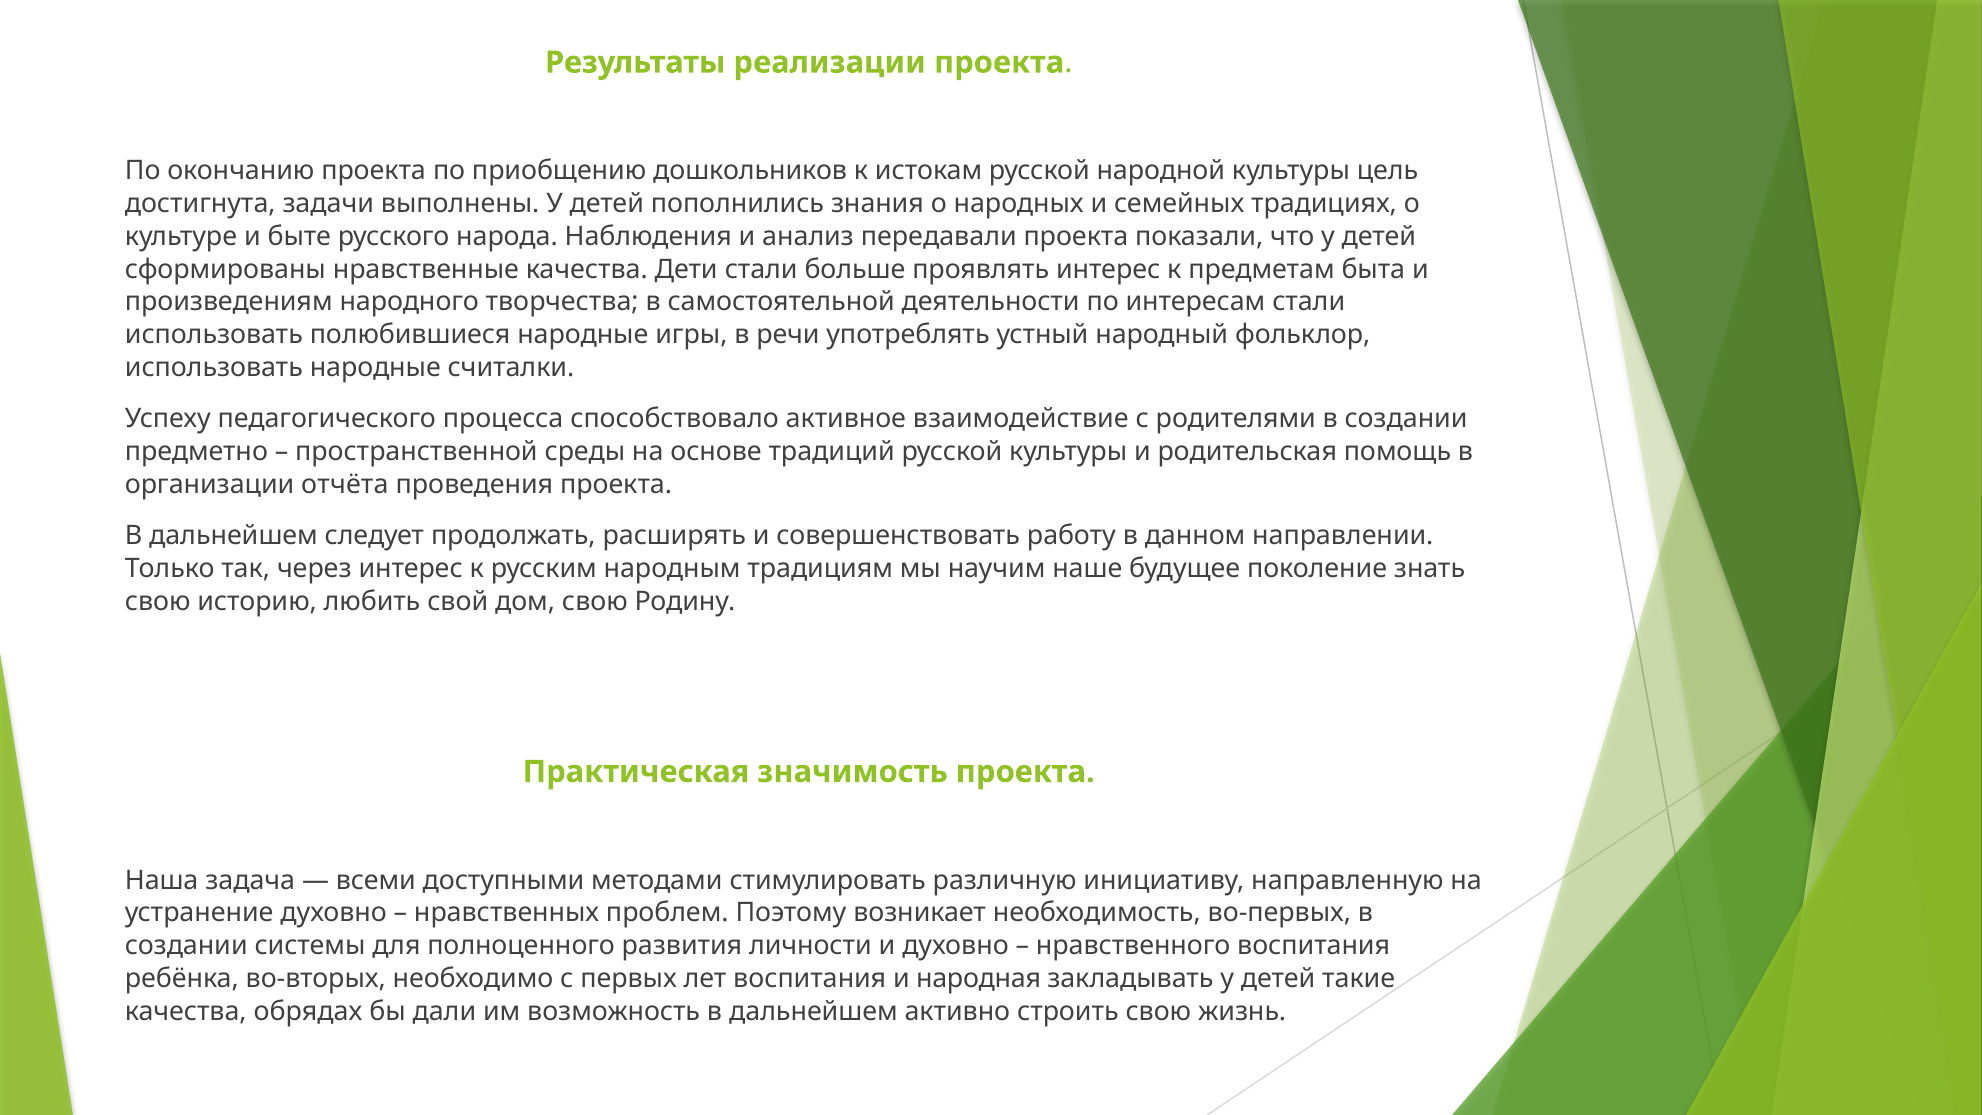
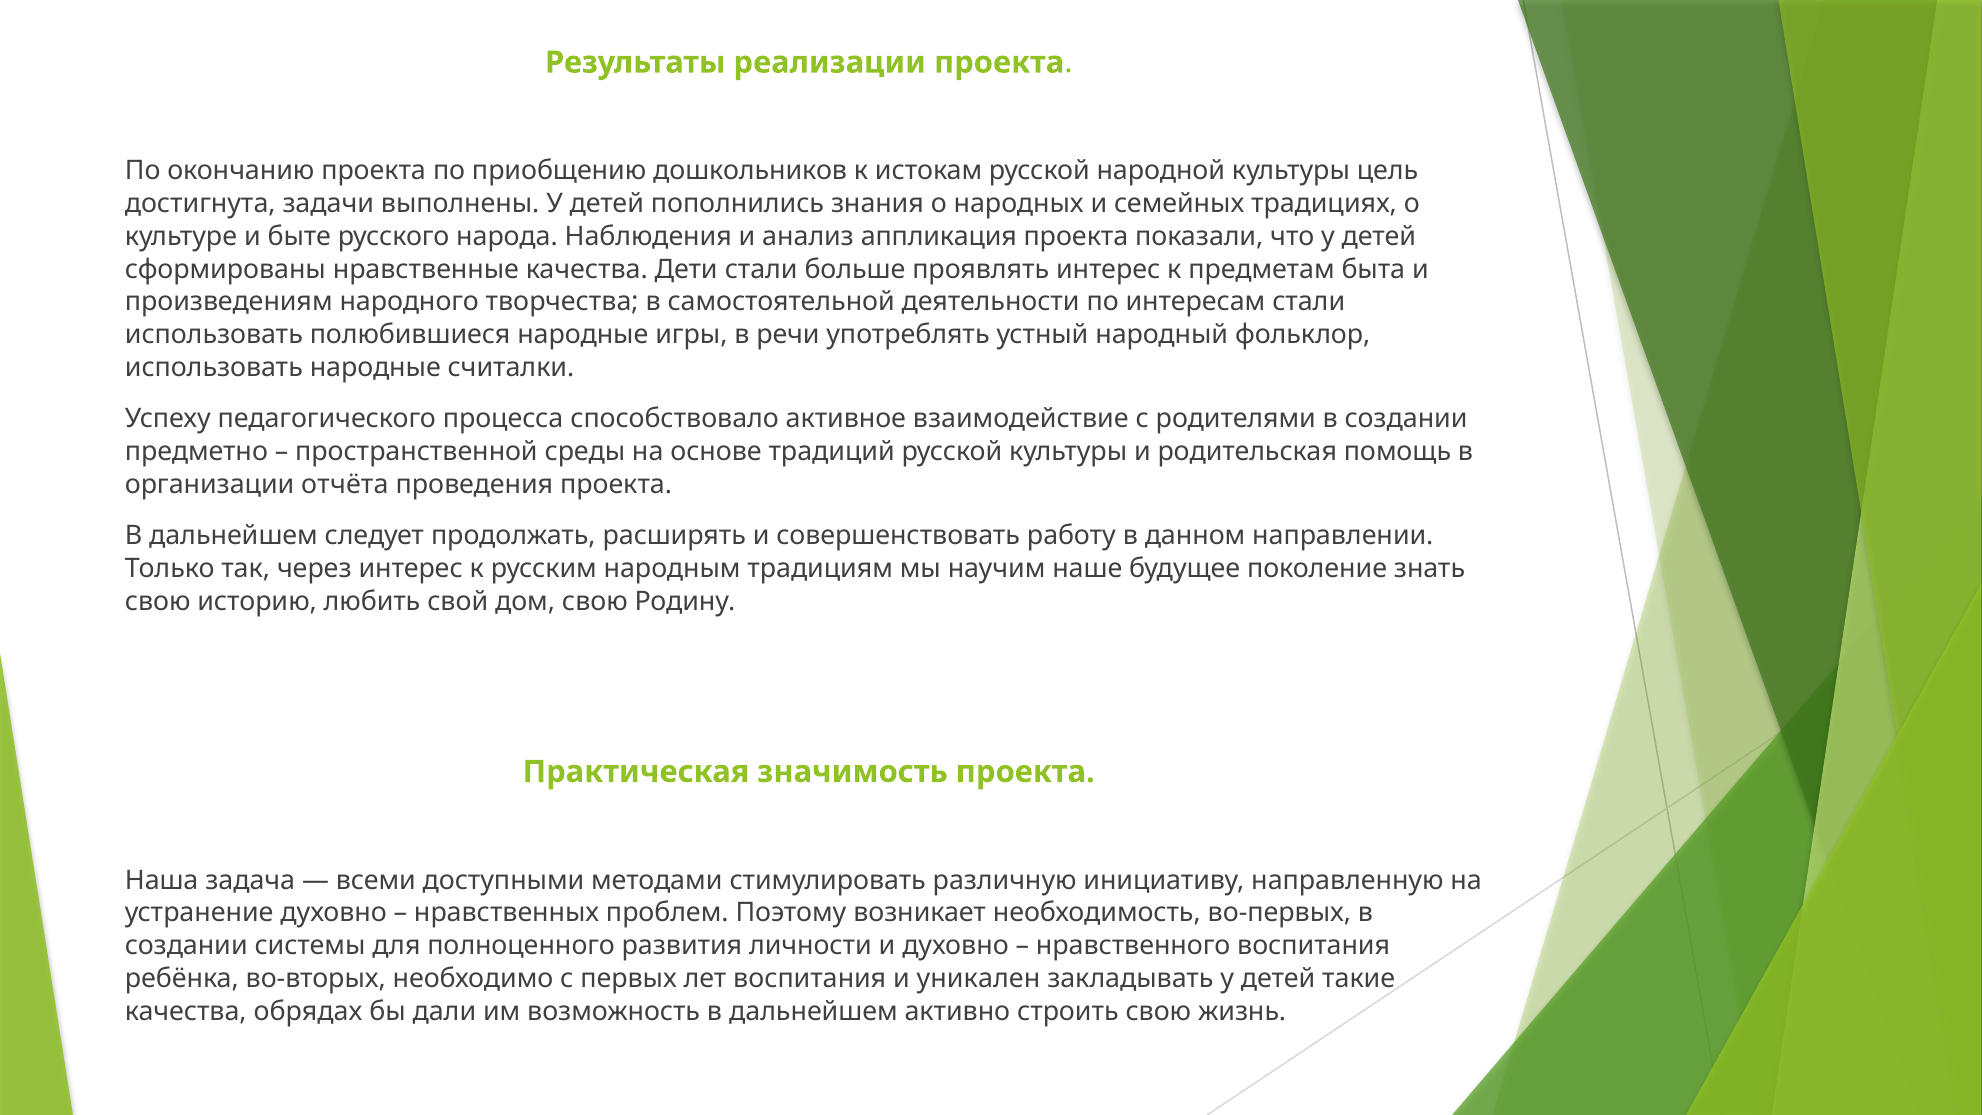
передавали: передавали -> аппликация
народная: народная -> уникален
